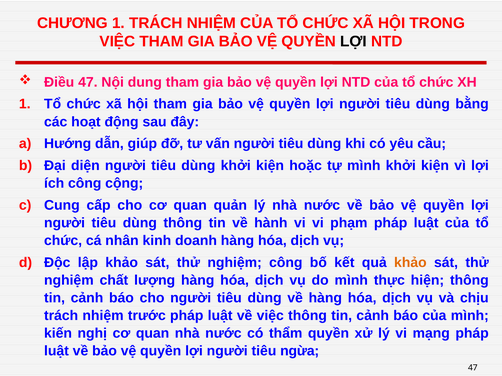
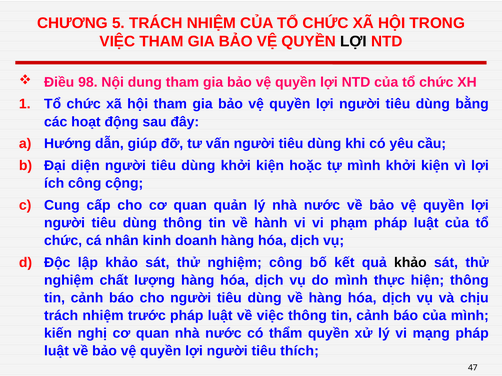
CHƯƠNG 1: 1 -> 5
Điều 47: 47 -> 98
khảo at (410, 263) colour: orange -> black
ngừa: ngừa -> thích
